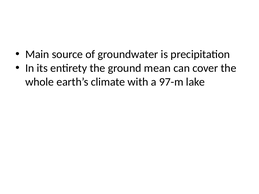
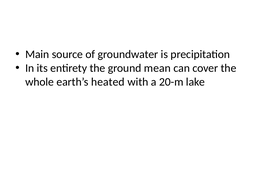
climate: climate -> heated
97-m: 97-m -> 20-m
